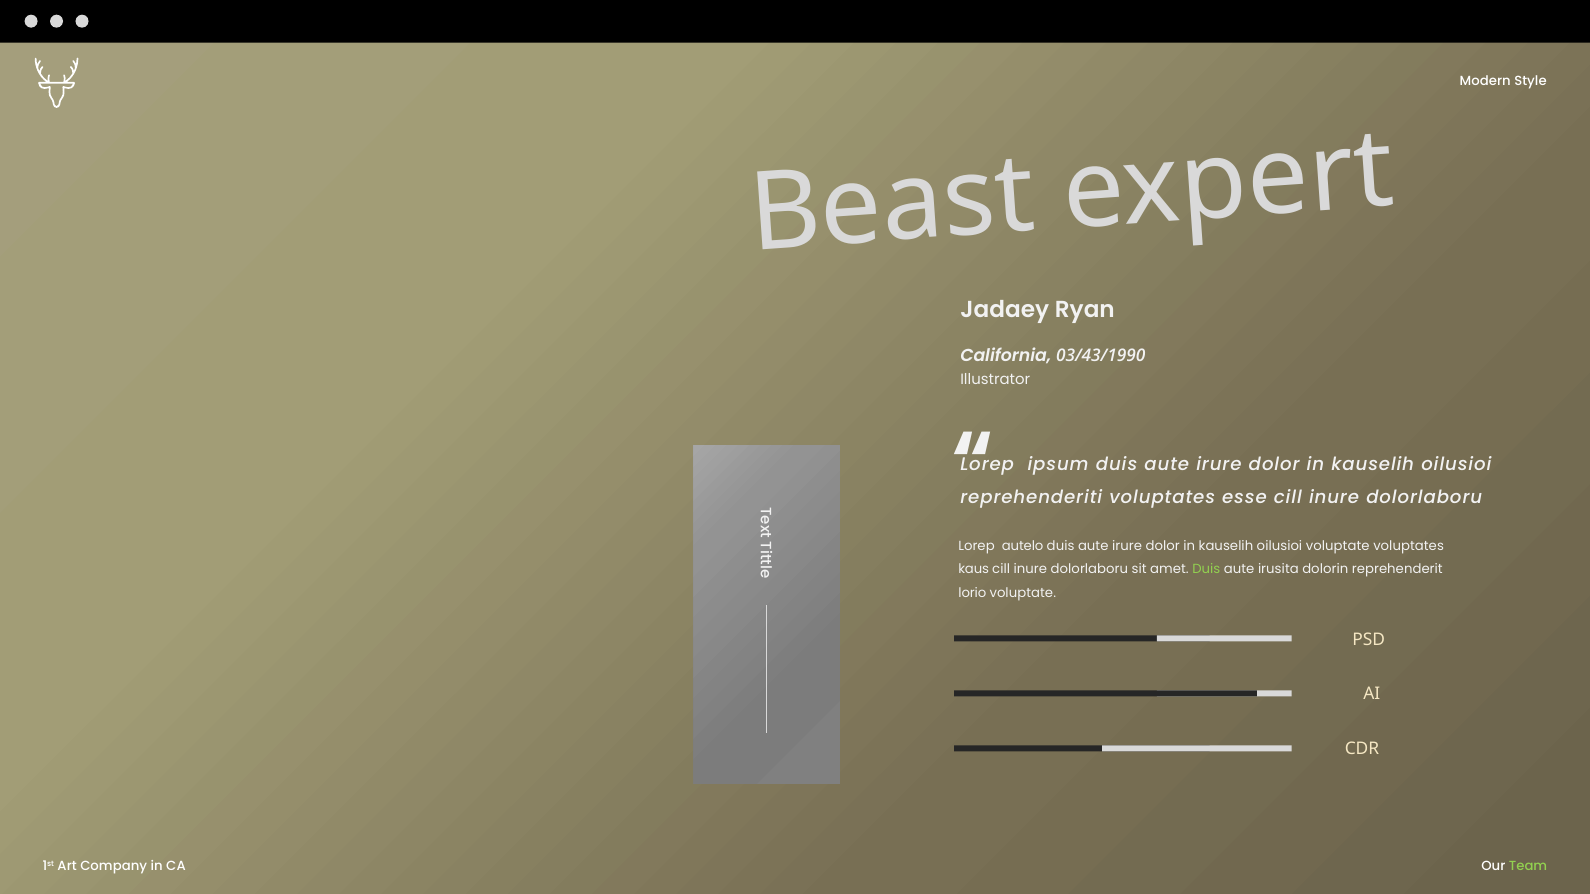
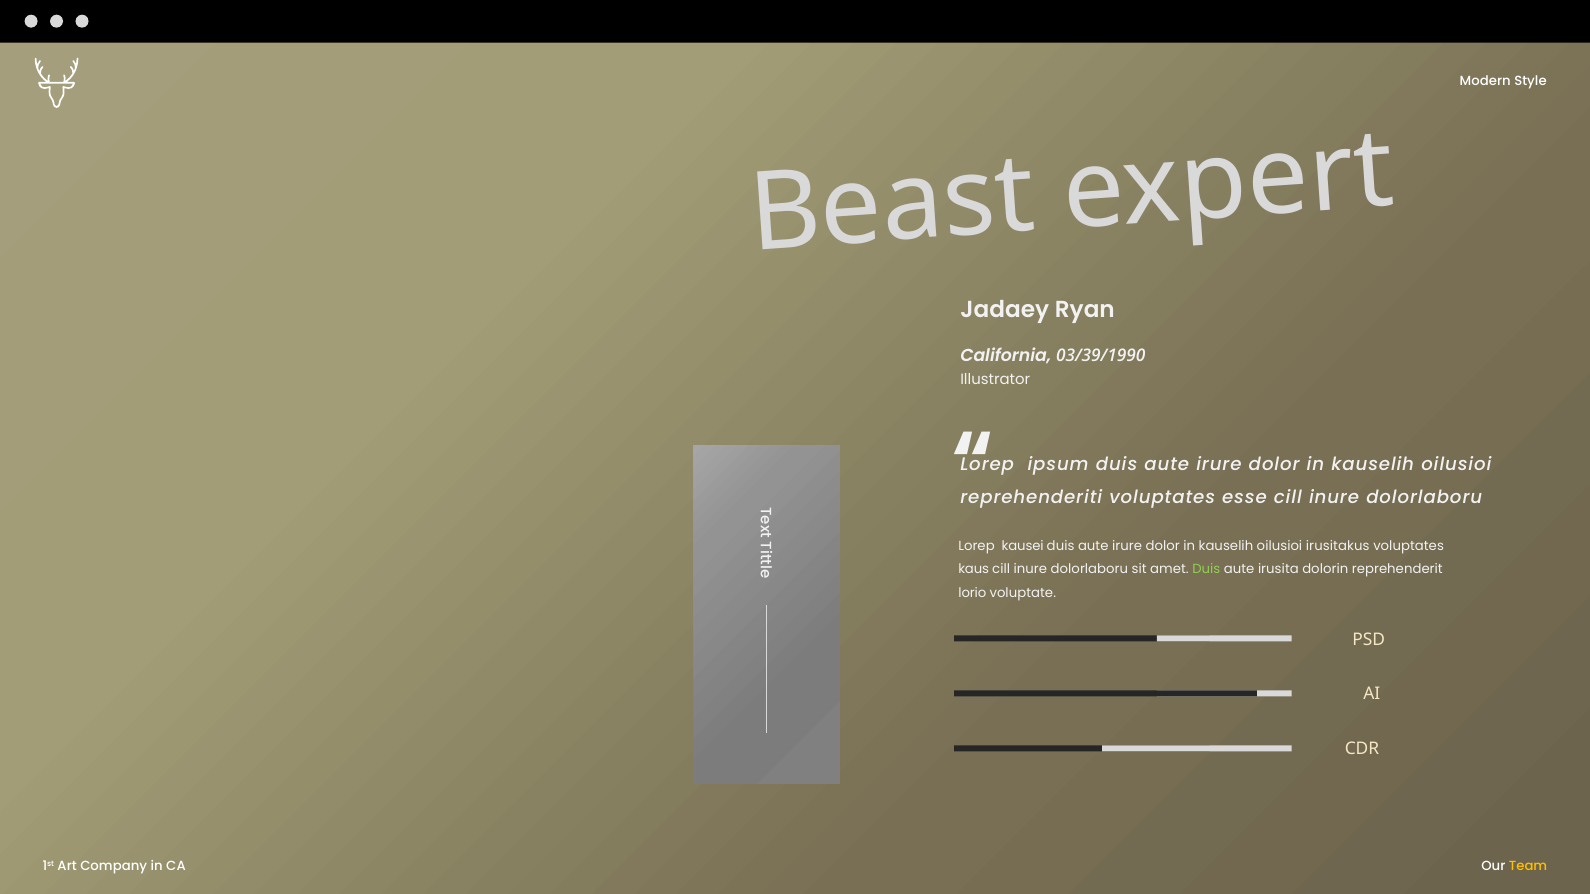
03/43/1990: 03/43/1990 -> 03/39/1990
autelo: autelo -> kausei
oilusioi voluptate: voluptate -> irusitakus
Team colour: light green -> yellow
